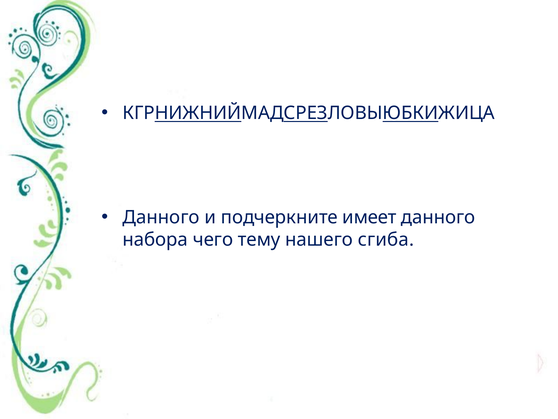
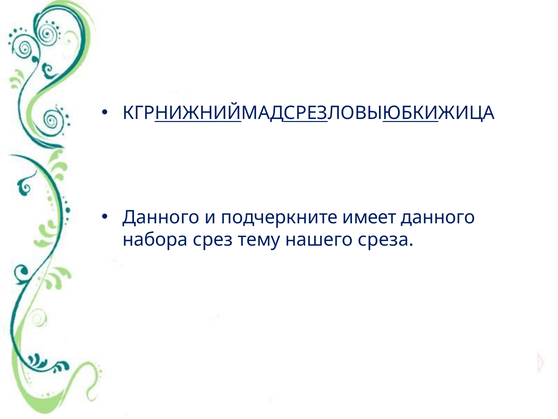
чего: чего -> срез
сгиба: сгиба -> среза
